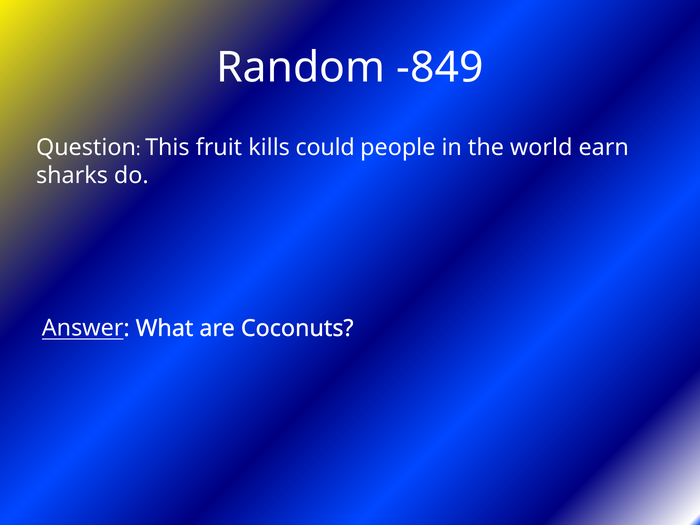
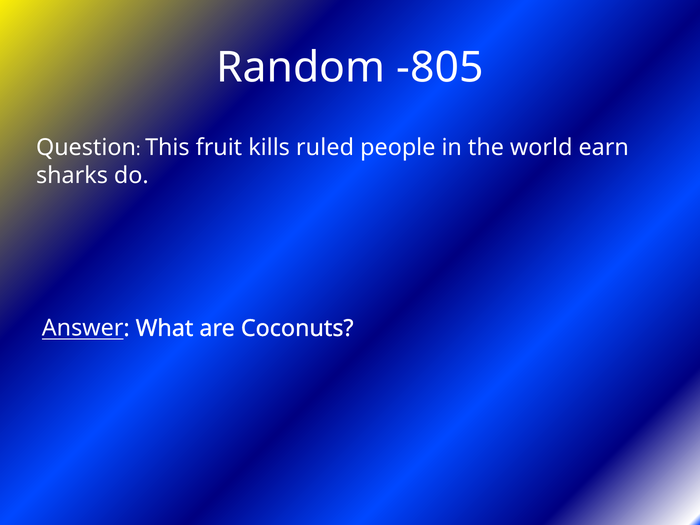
-849: -849 -> -805
could: could -> ruled
